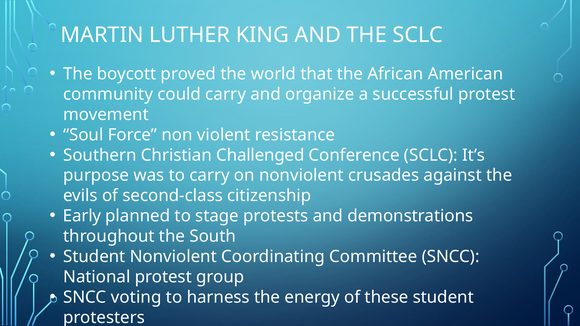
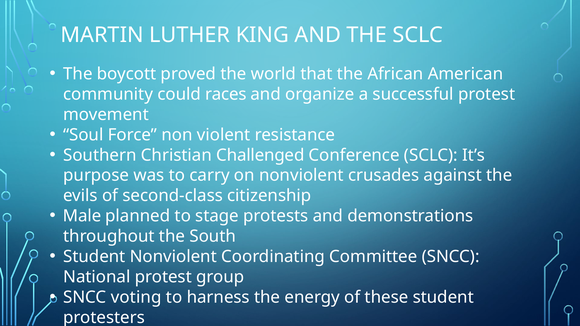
could carry: carry -> races
Early: Early -> Male
